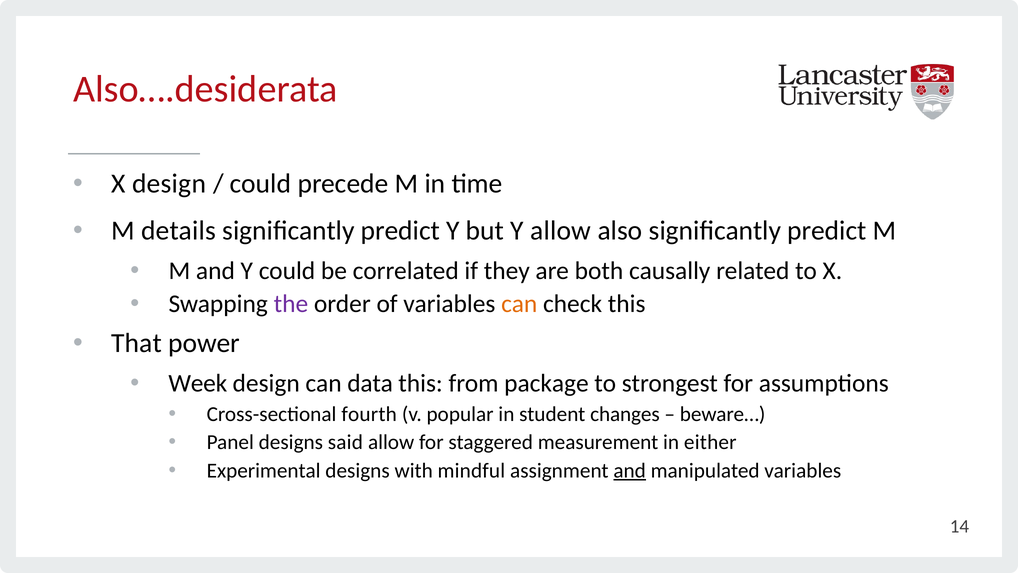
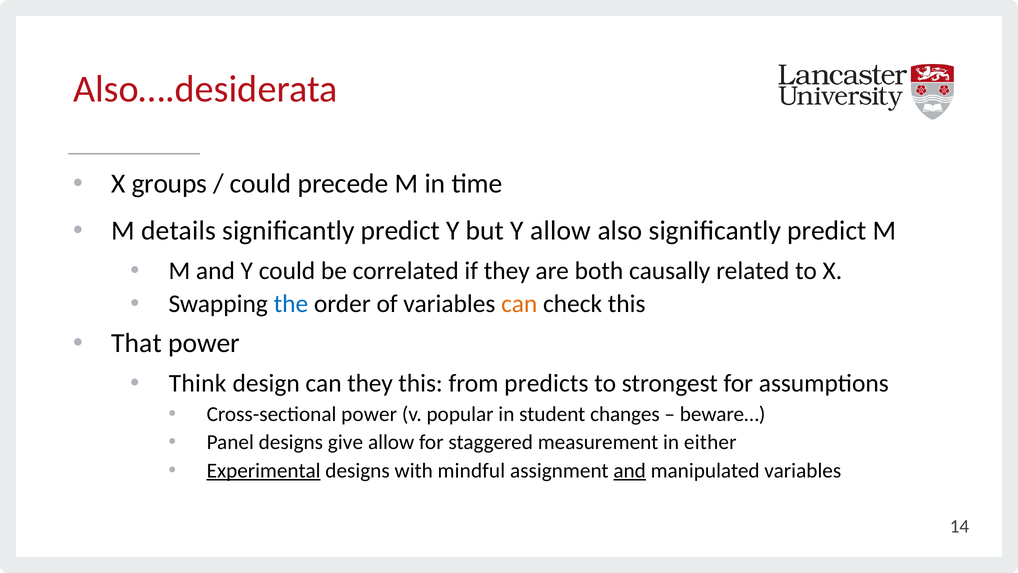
X design: design -> groups
the colour: purple -> blue
Week: Week -> Think
can data: data -> they
package: package -> predicts
Cross-sectional fourth: fourth -> power
said: said -> give
Experimental underline: none -> present
